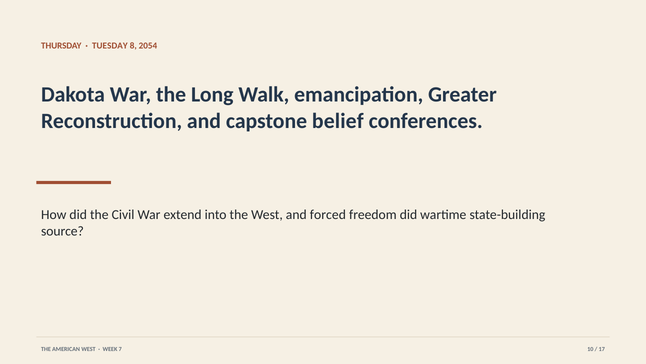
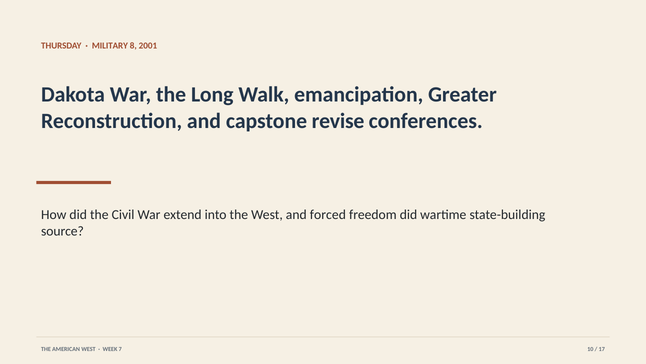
TUESDAY: TUESDAY -> MILITARY
2054: 2054 -> 2001
belief: belief -> revise
